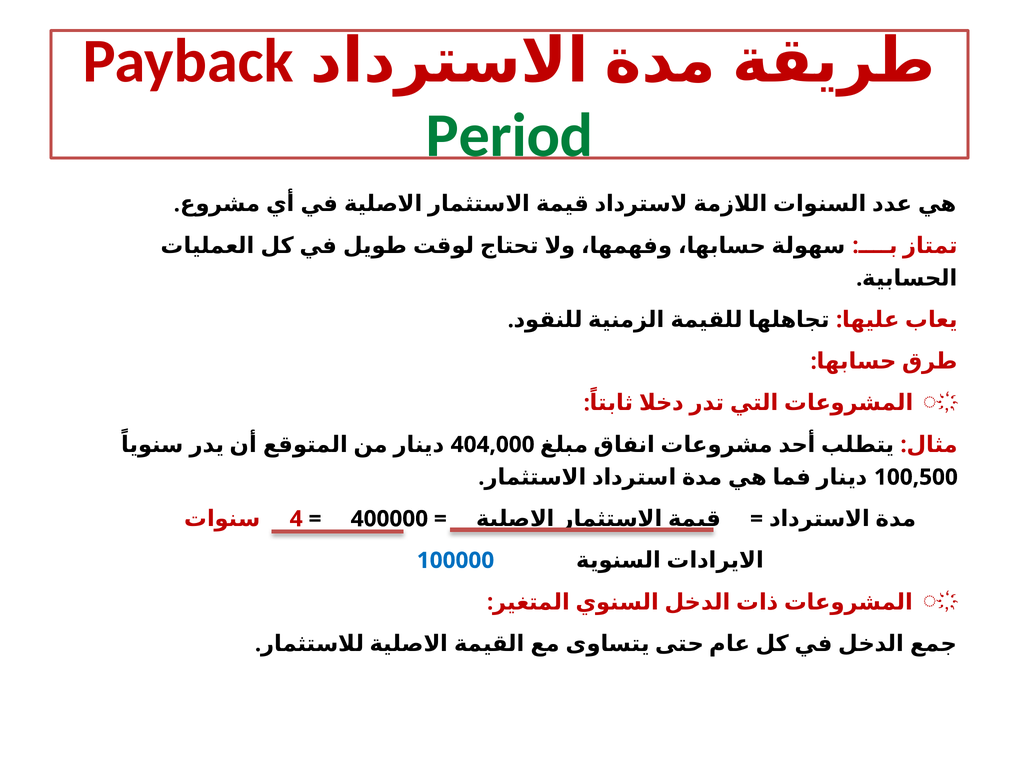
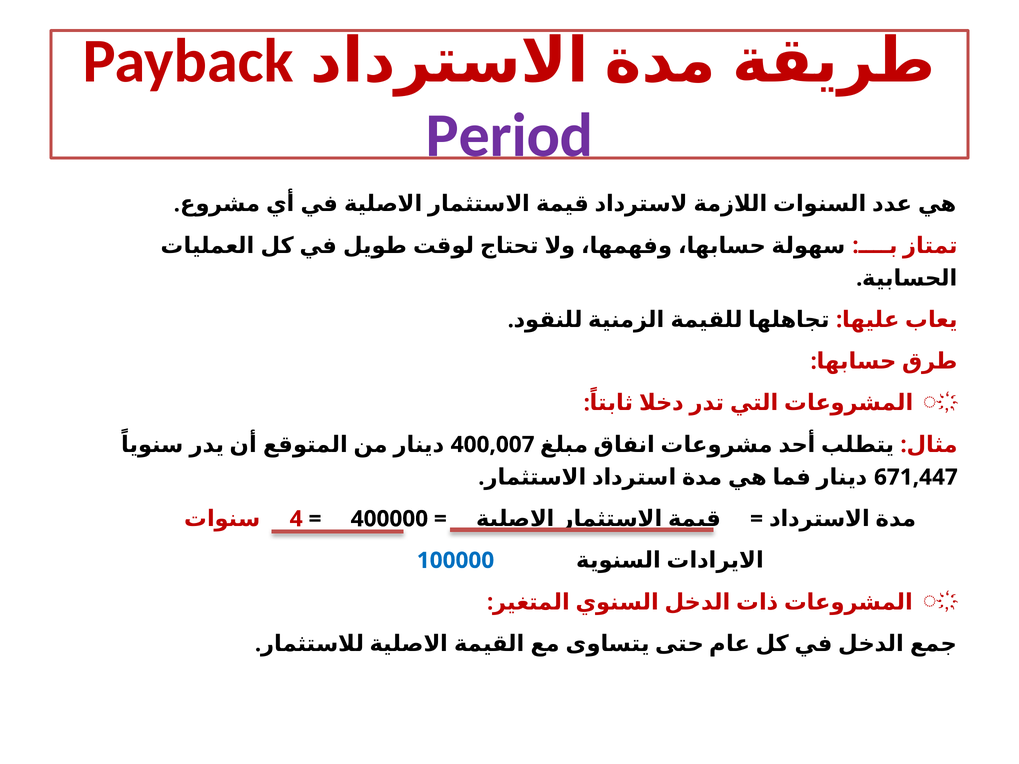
Period colour: green -> purple
404,000: 404,000 -> 400,007
100,500: 100,500 -> 671,447
